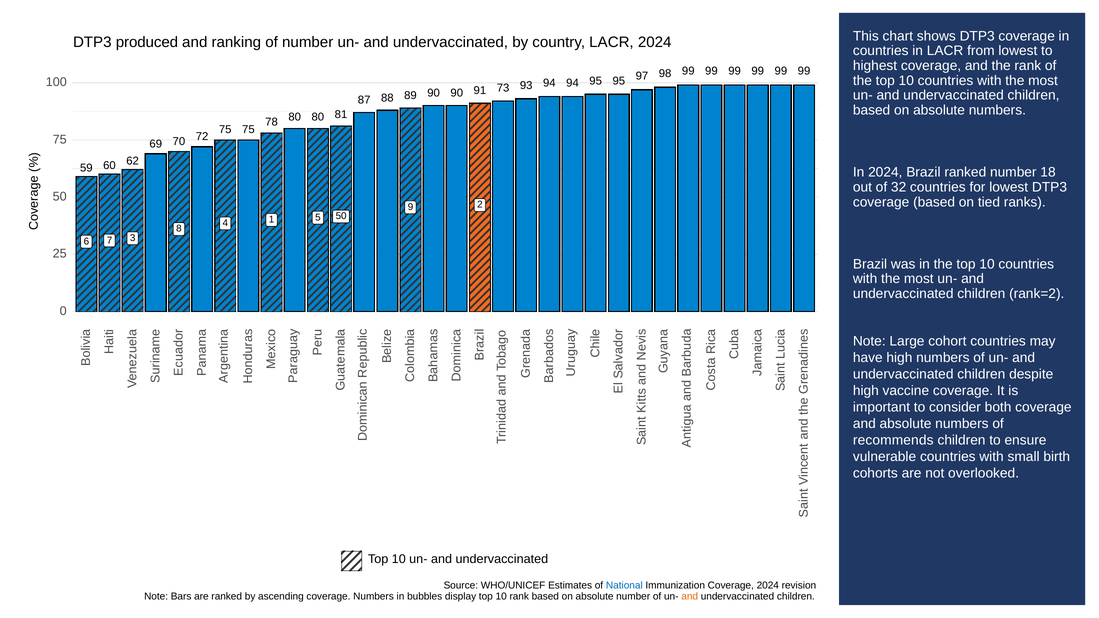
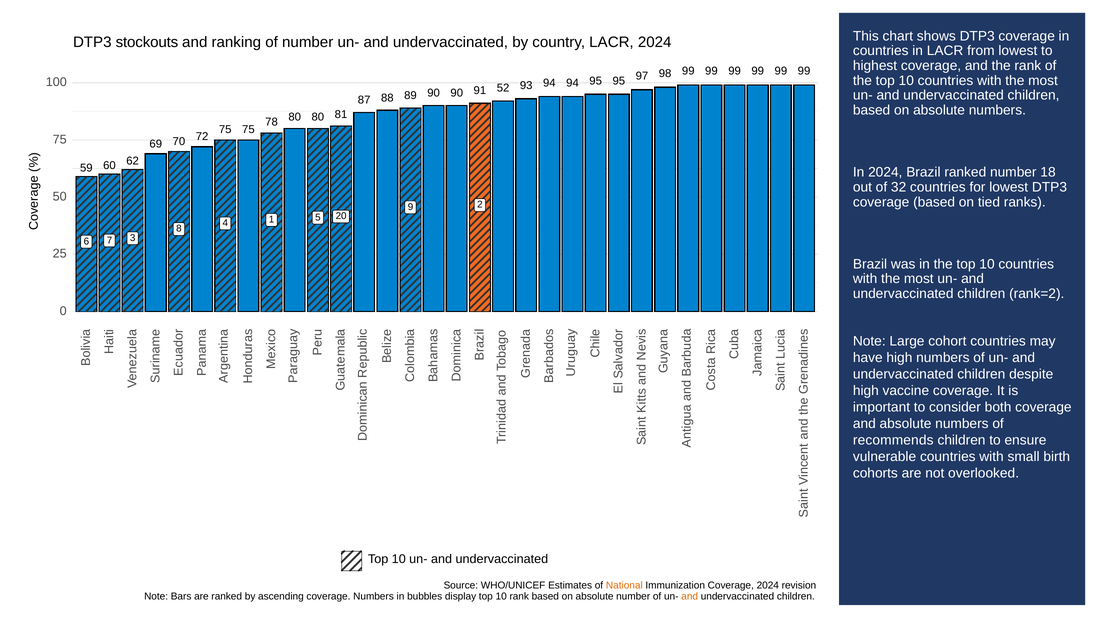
produced: produced -> stockouts
73: 73 -> 52
5 50: 50 -> 20
National colour: blue -> orange
